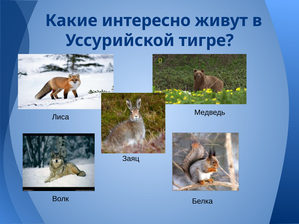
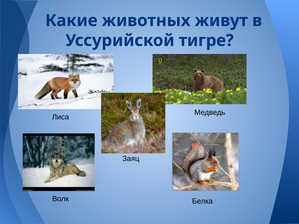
интересно: интересно -> животных
